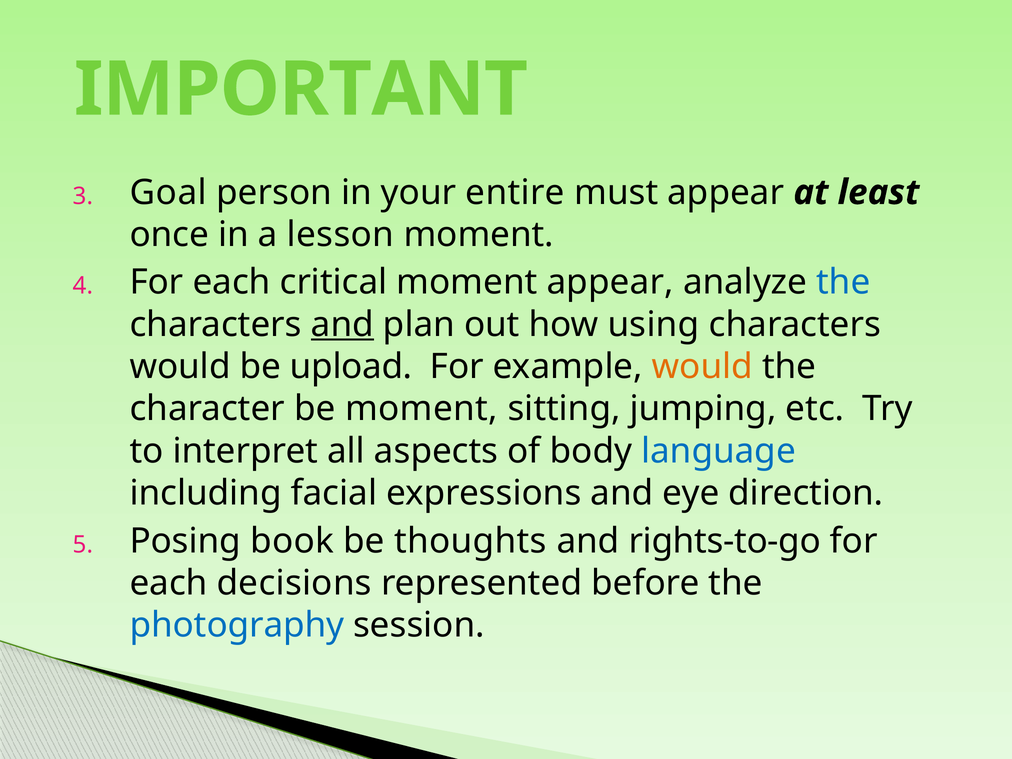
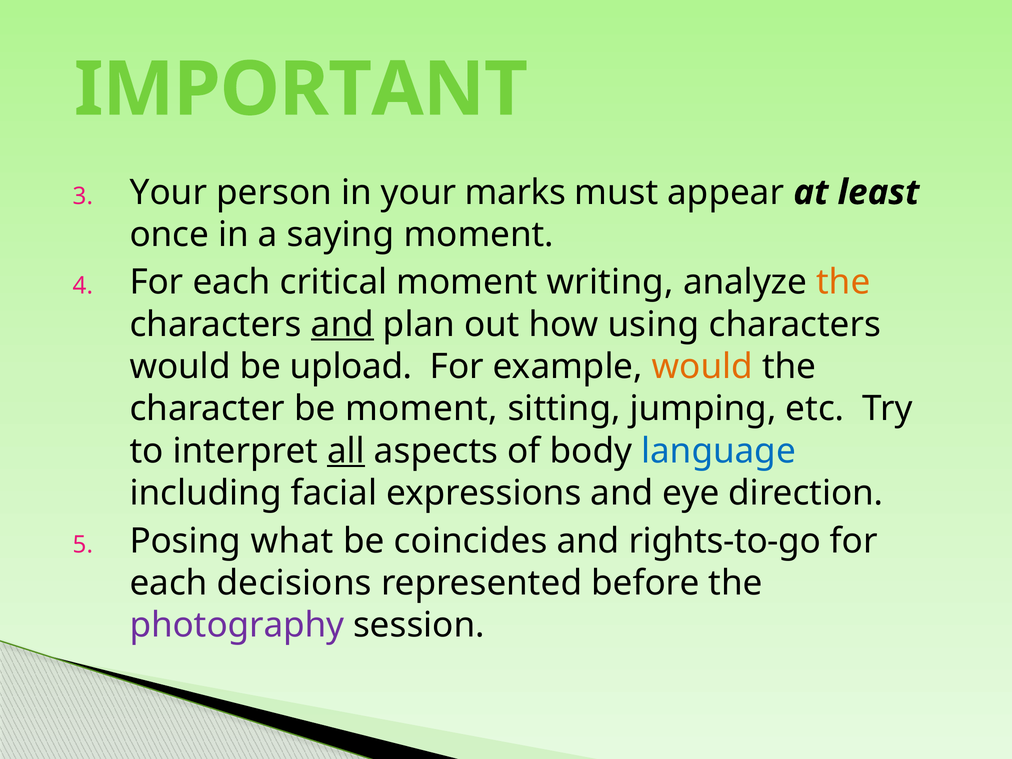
Goal at (168, 192): Goal -> Your
entire: entire -> marks
lesson: lesson -> saying
moment appear: appear -> writing
the at (843, 282) colour: blue -> orange
all underline: none -> present
book: book -> what
thoughts: thoughts -> coincides
photography colour: blue -> purple
